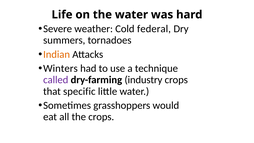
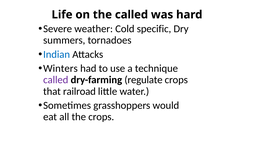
the water: water -> called
federal: federal -> specific
Indian colour: orange -> blue
industry: industry -> regulate
specific: specific -> railroad
